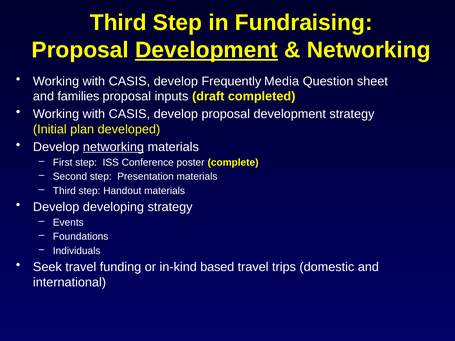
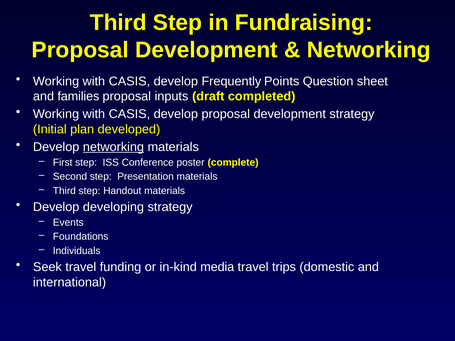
Development at (207, 50) underline: present -> none
Media: Media -> Points
based: based -> media
